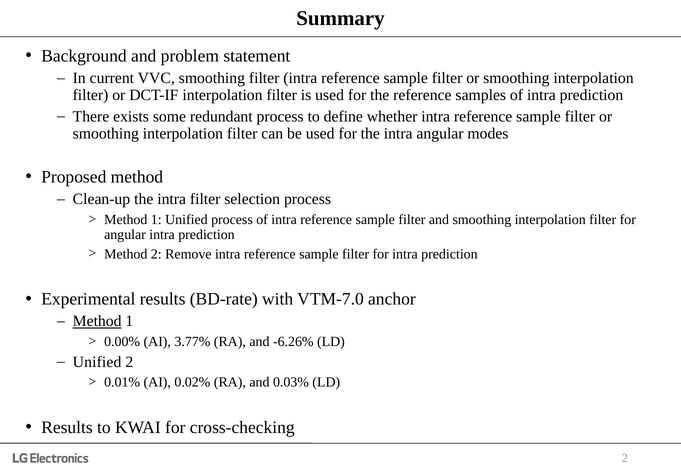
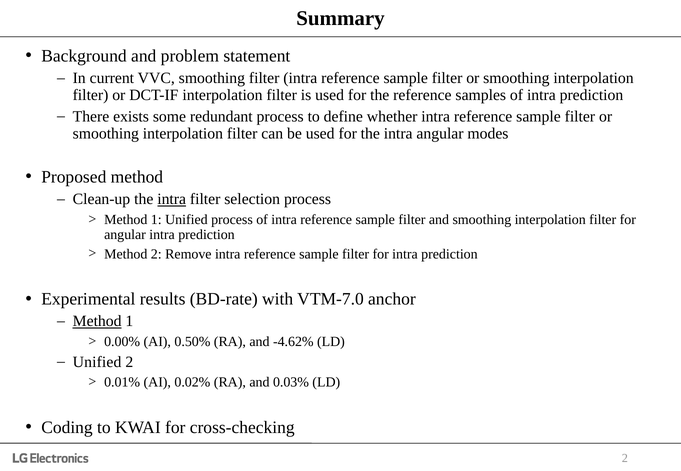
intra at (172, 199) underline: none -> present
3.77%: 3.77% -> 0.50%
-6.26%: -6.26% -> -4.62%
Results at (67, 428): Results -> Coding
